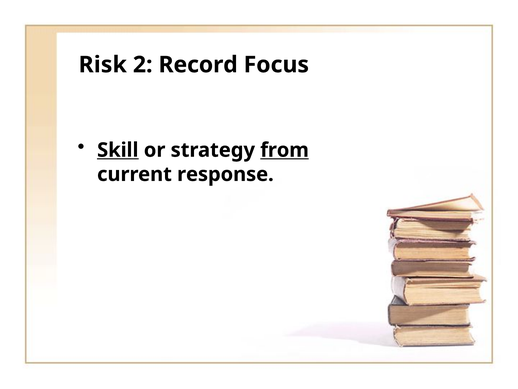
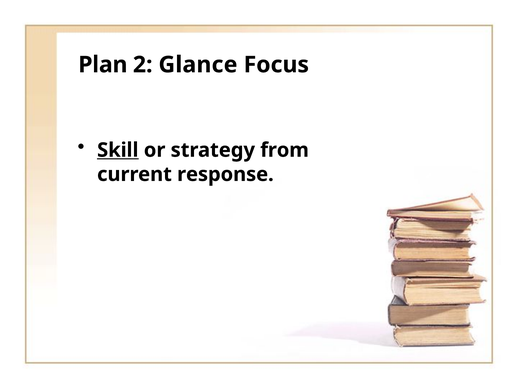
Risk: Risk -> Plan
Record: Record -> Glance
from underline: present -> none
